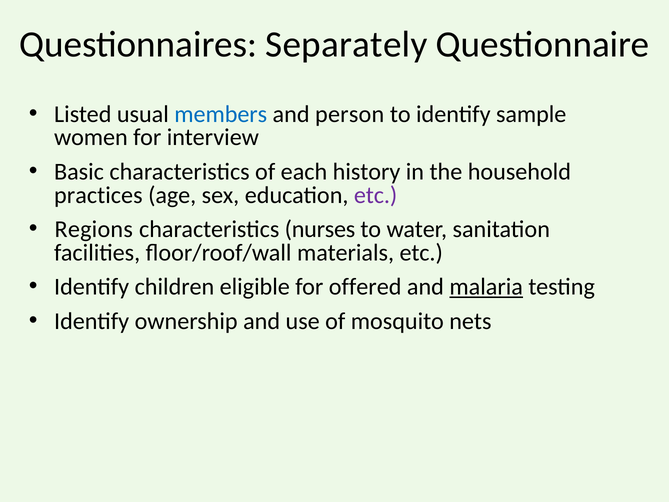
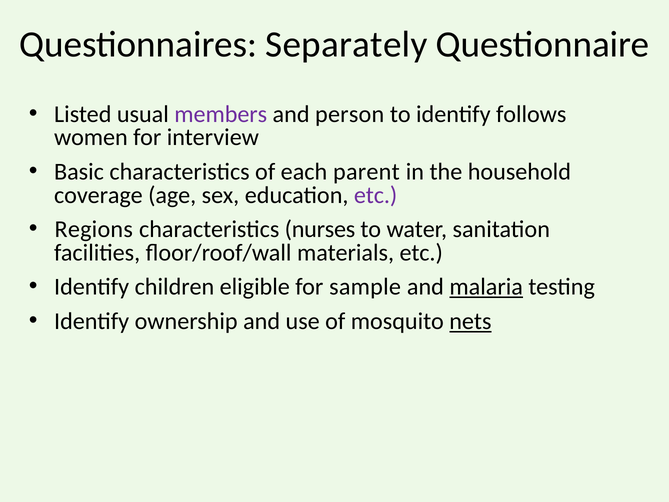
members colour: blue -> purple
sample: sample -> follows
history: history -> parent
practices: practices -> coverage
offered: offered -> sample
nets underline: none -> present
